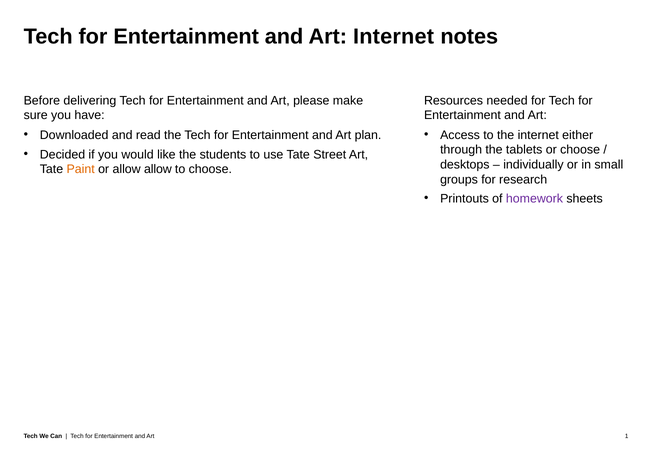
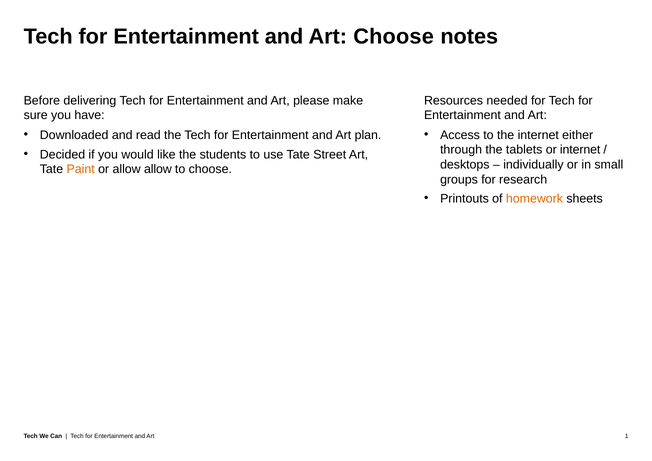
Art Internet: Internet -> Choose
or choose: choose -> internet
homework colour: purple -> orange
